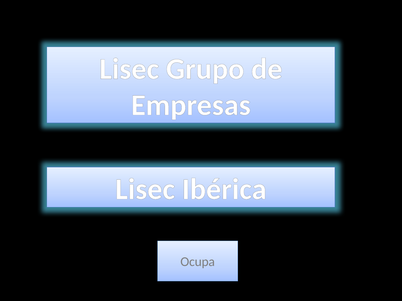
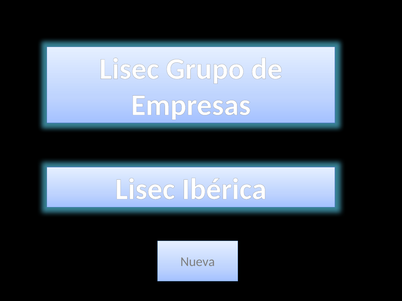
Ocupa: Ocupa -> Nueva
